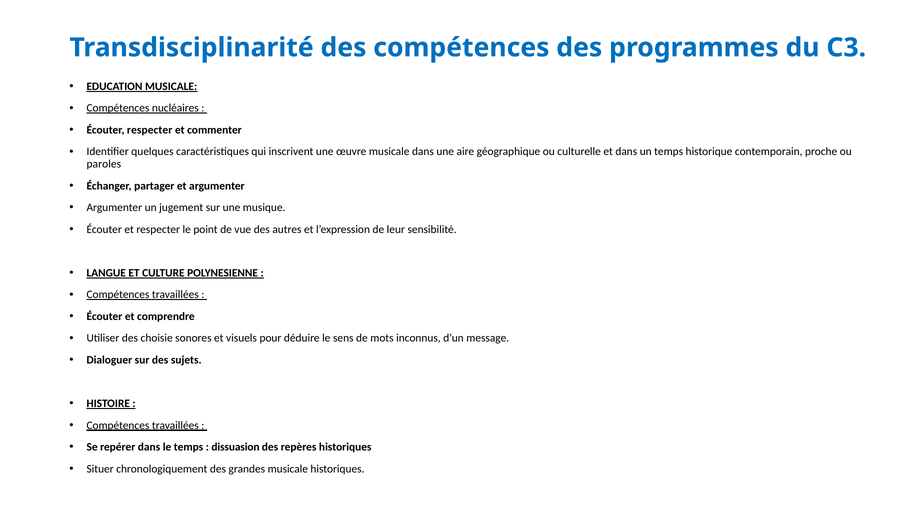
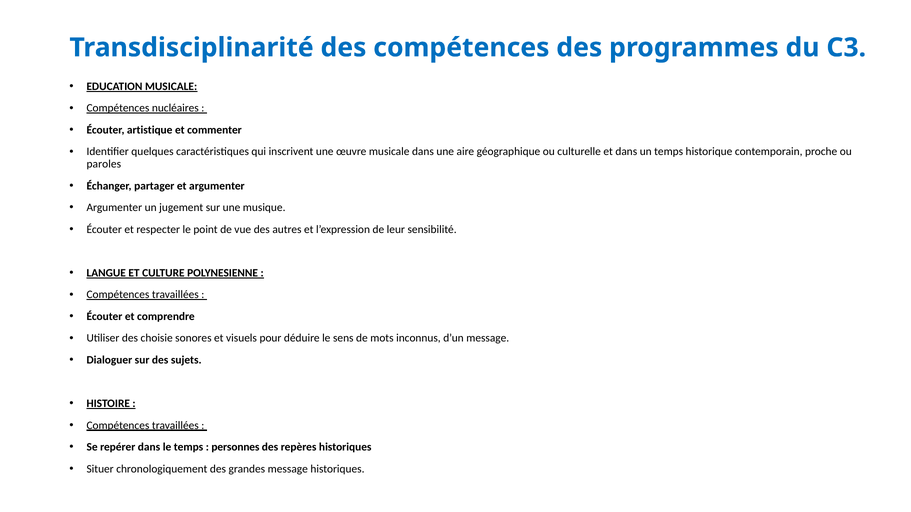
Écouter respecter: respecter -> artistique
dissuasion: dissuasion -> personnes
grandes musicale: musicale -> message
